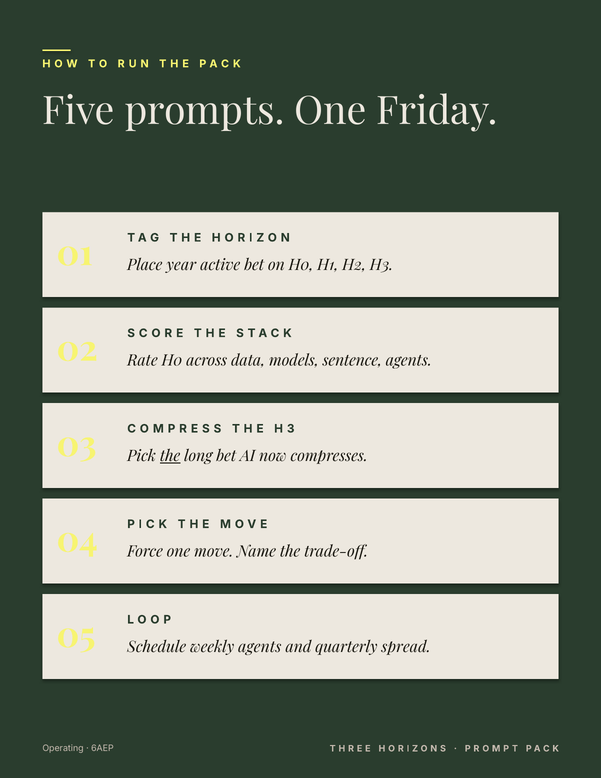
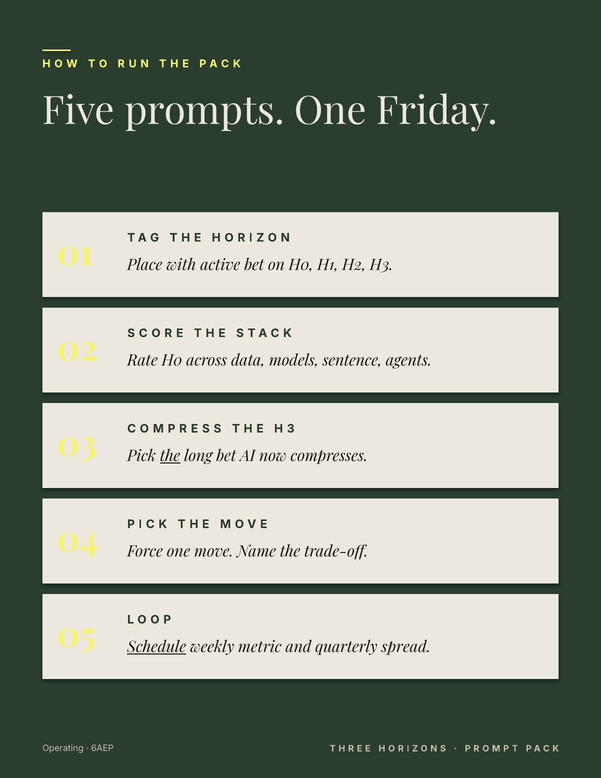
year: year -> with
Schedule underline: none -> present
weekly agents: agents -> metric
